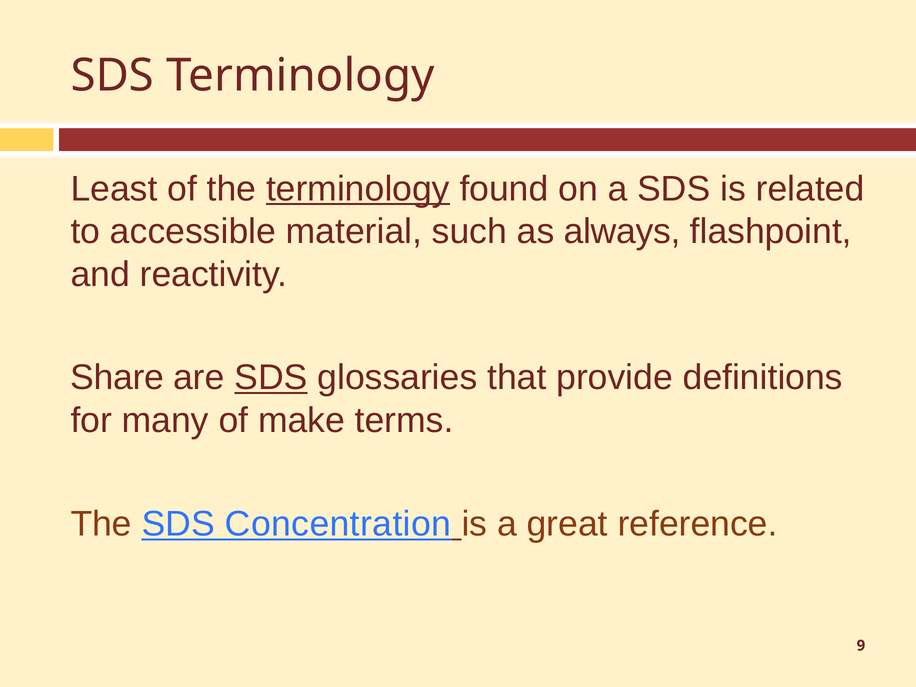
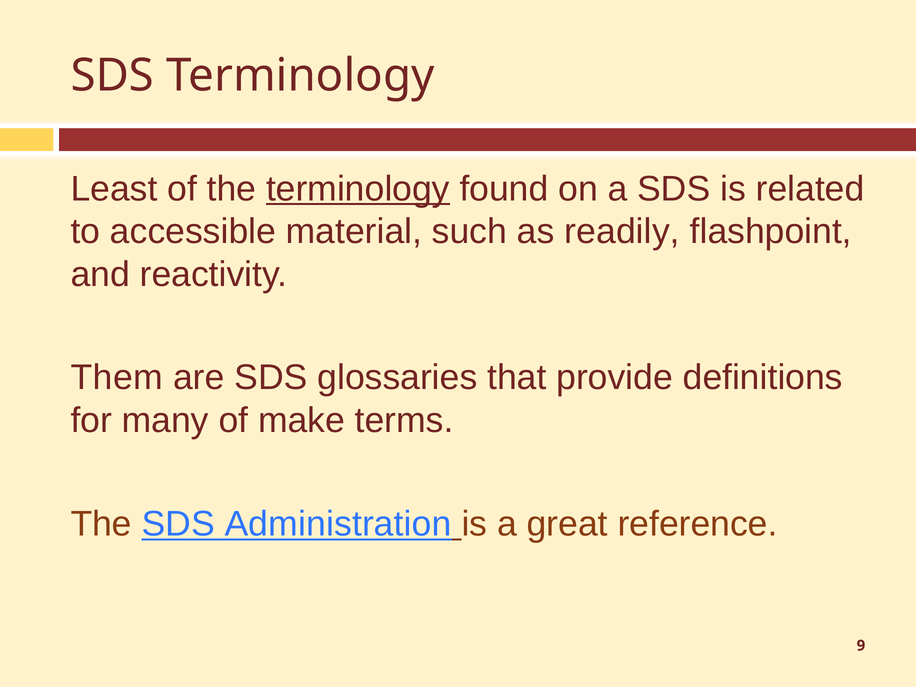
always: always -> readily
Share: Share -> Them
SDS at (271, 378) underline: present -> none
Concentration: Concentration -> Administration
